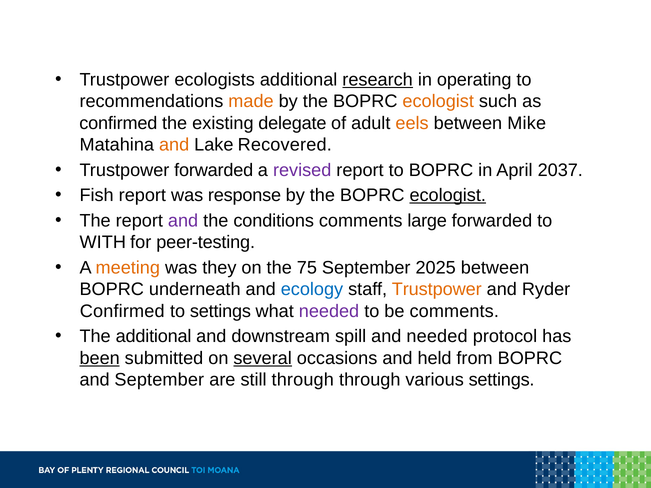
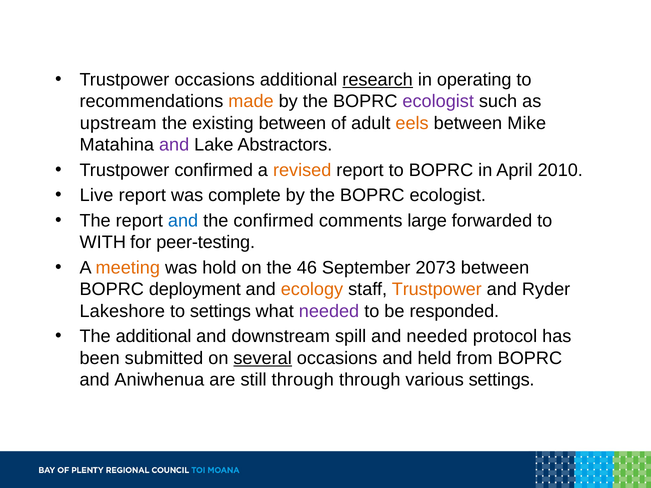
Trustpower ecologists: ecologists -> occasions
ecologist at (438, 101) colour: orange -> purple
confirmed at (118, 123): confirmed -> upstream
existing delegate: delegate -> between
and at (174, 145) colour: orange -> purple
Recovered: Recovered -> Abstractors
Trustpower forwarded: forwarded -> confirmed
revised colour: purple -> orange
2037: 2037 -> 2010
Fish: Fish -> Live
response: response -> complete
ecologist at (448, 195) underline: present -> none
and at (183, 221) colour: purple -> blue
the conditions: conditions -> confirmed
they: they -> hold
75: 75 -> 46
2025: 2025 -> 2073
underneath: underneath -> deployment
ecology colour: blue -> orange
Confirmed at (122, 311): Confirmed -> Lakeshore
be comments: comments -> responded
been underline: present -> none
and September: September -> Aniwhenua
